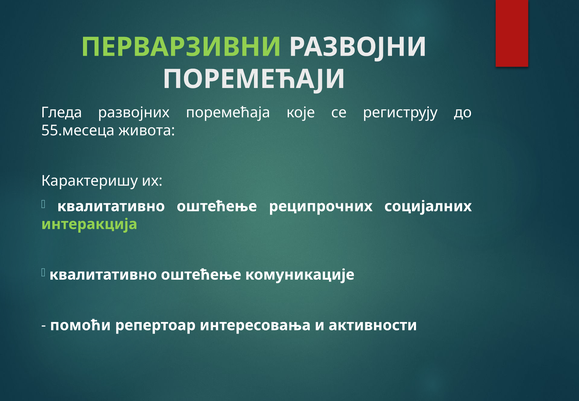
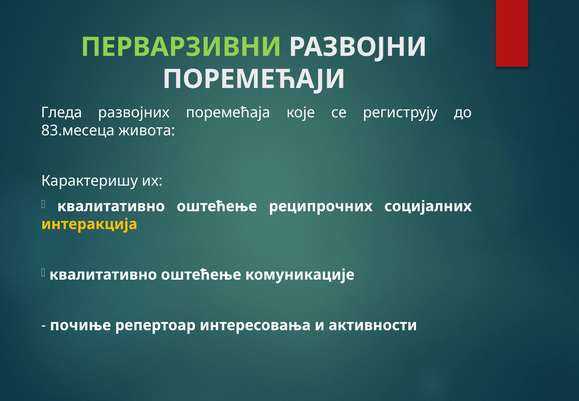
55.месеца: 55.месеца -> 83.месеца
интеракција colour: light green -> yellow
помоћи: помоћи -> почиње
